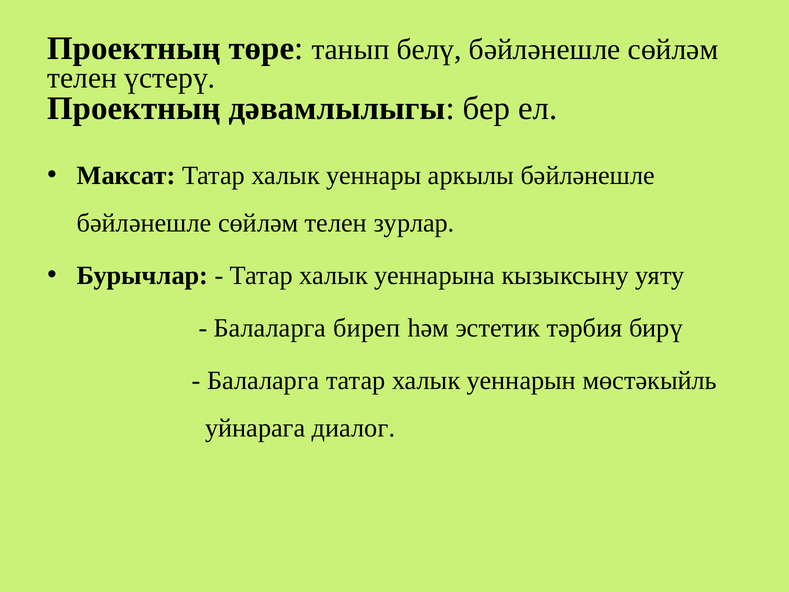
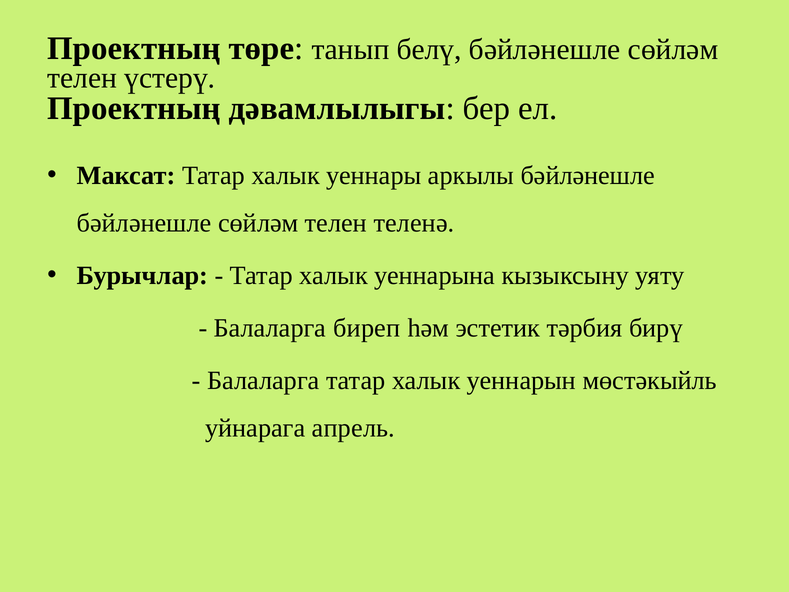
зурлар: зурлар -> теленә
диалог: диалог -> апрель
